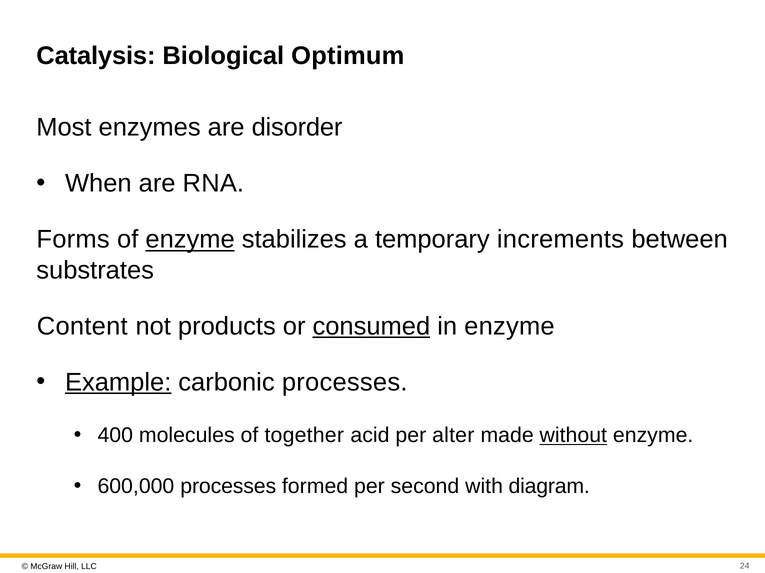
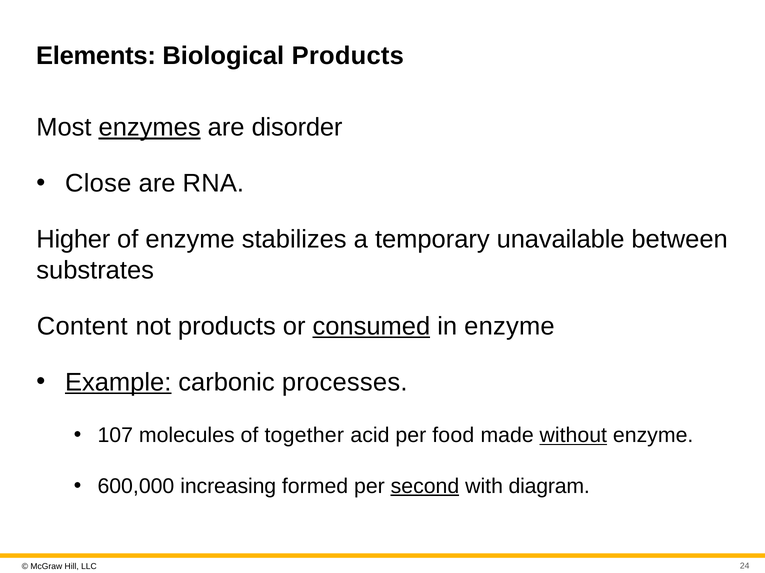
Catalysis: Catalysis -> Elements
Biological Optimum: Optimum -> Products
enzymes underline: none -> present
When: When -> Close
Forms: Forms -> Higher
enzyme at (190, 240) underline: present -> none
increments: increments -> unavailable
400: 400 -> 107
alter: alter -> food
600,000 processes: processes -> increasing
second underline: none -> present
